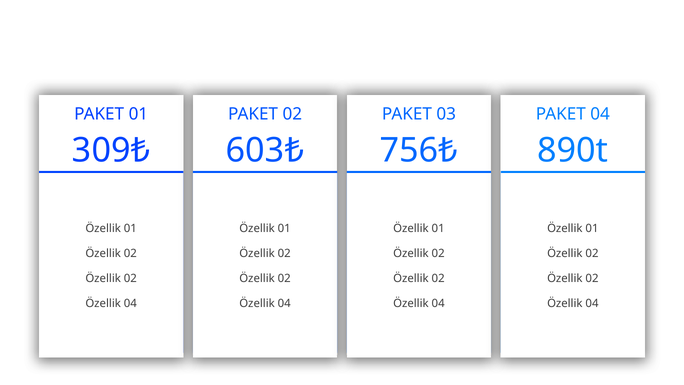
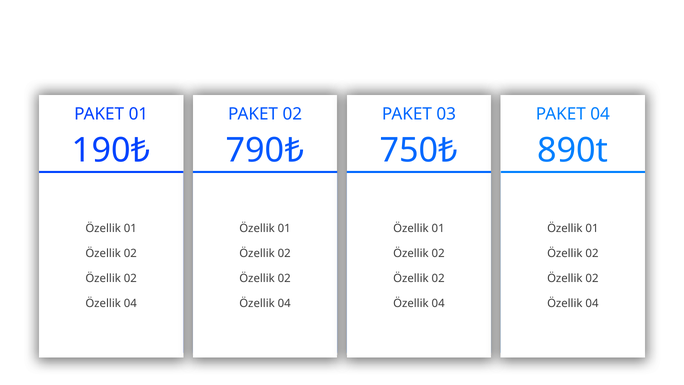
309₺: 309₺ -> 190₺
603₺: 603₺ -> 790₺
756₺: 756₺ -> 750₺
